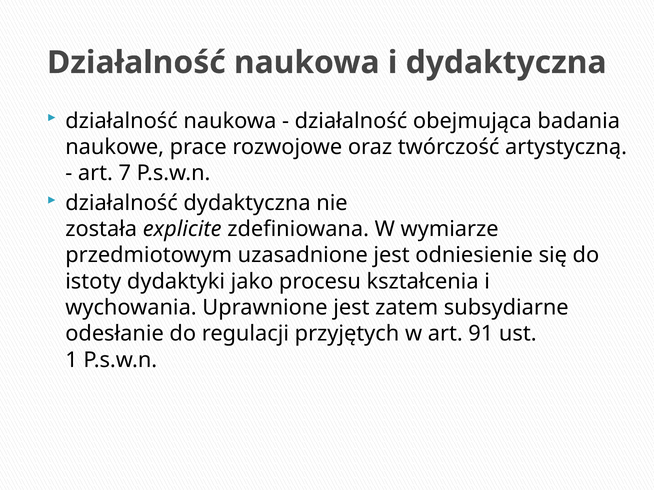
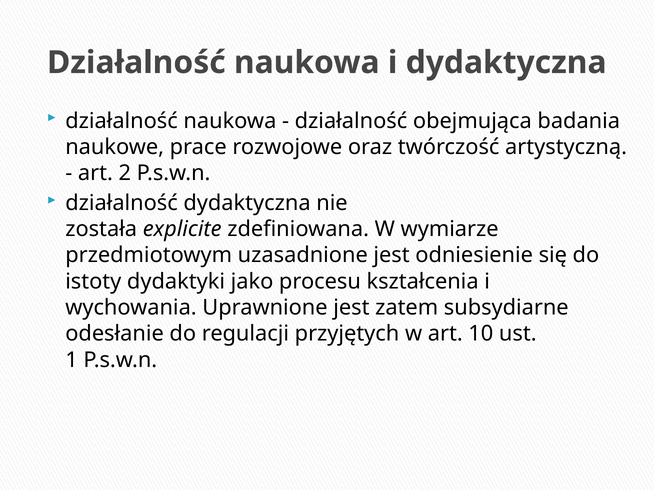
7: 7 -> 2
91: 91 -> 10
